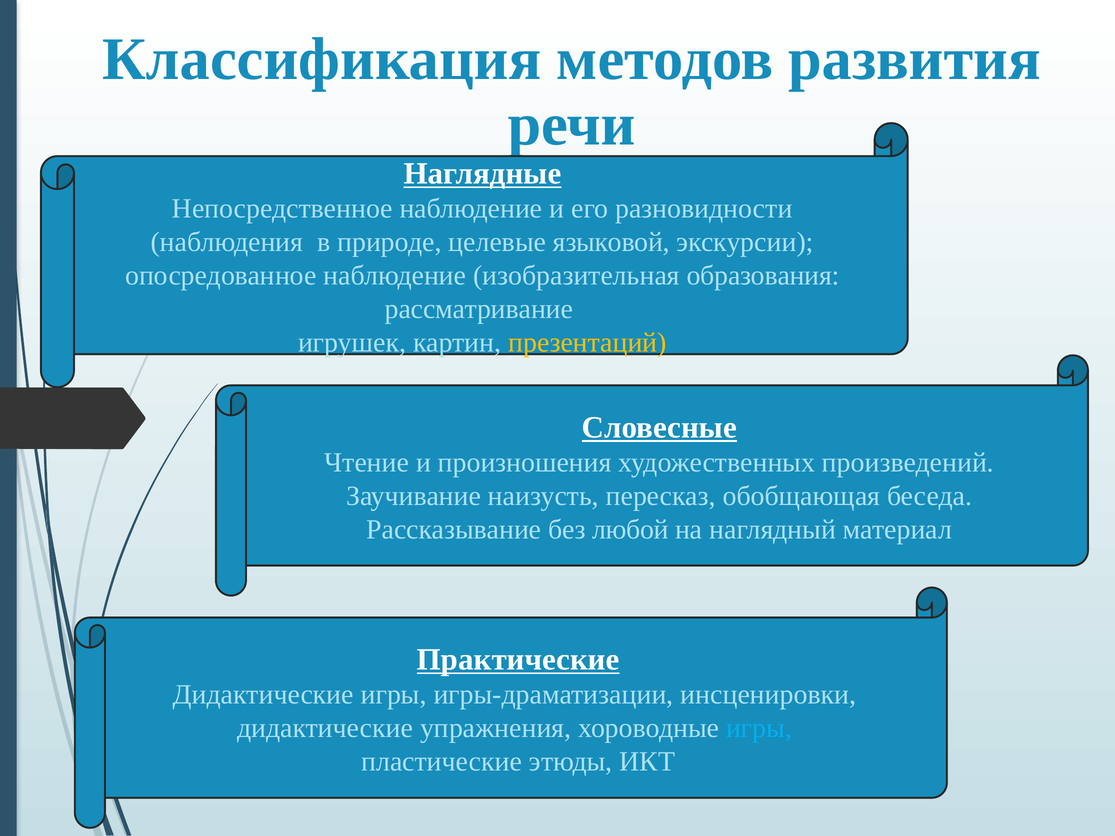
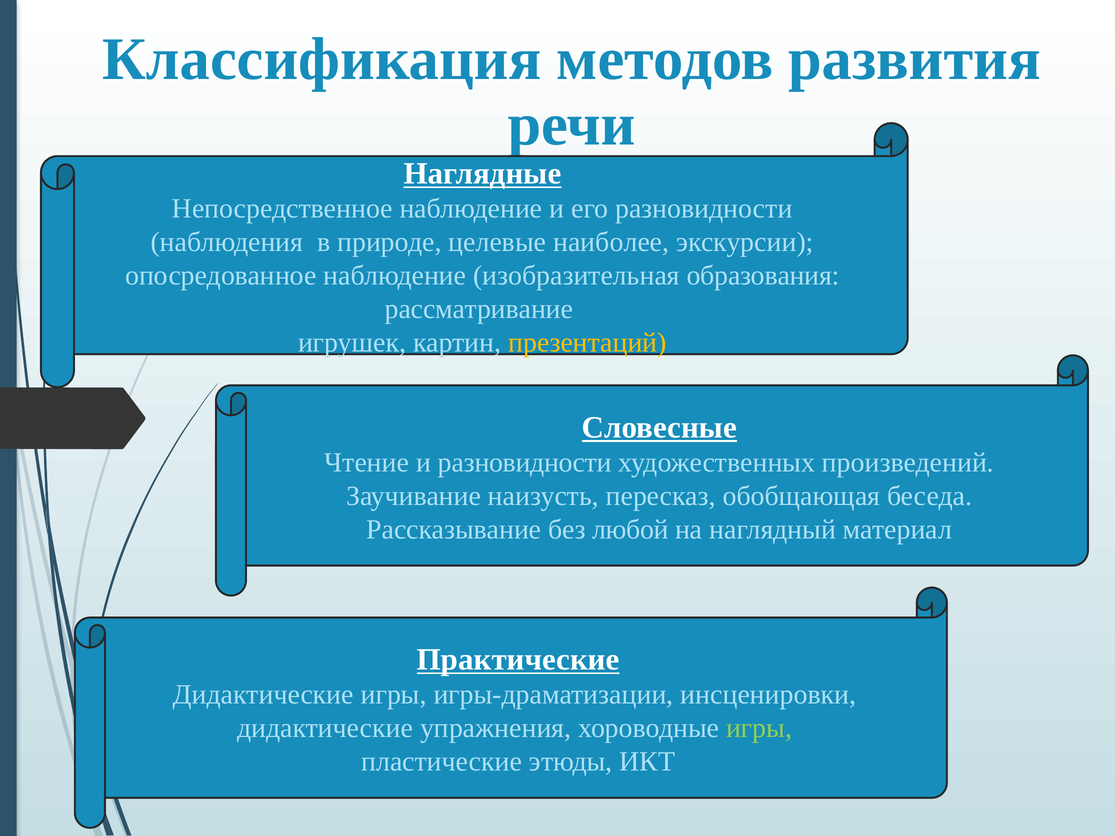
языковой: языковой -> наиболее
и произношения: произношения -> разновидности
игры at (759, 728) colour: light blue -> light green
